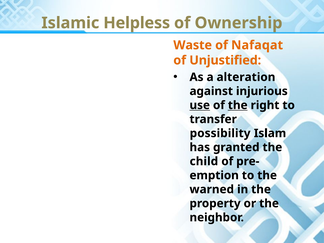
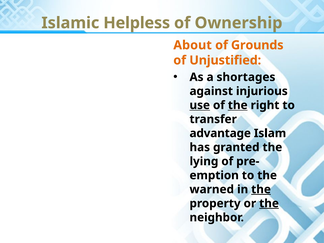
Waste: Waste -> About
Nafaqat: Nafaqat -> Grounds
alteration: alteration -> shortages
possibility: possibility -> advantage
child: child -> lying
the at (261, 189) underline: none -> present
the at (269, 203) underline: none -> present
